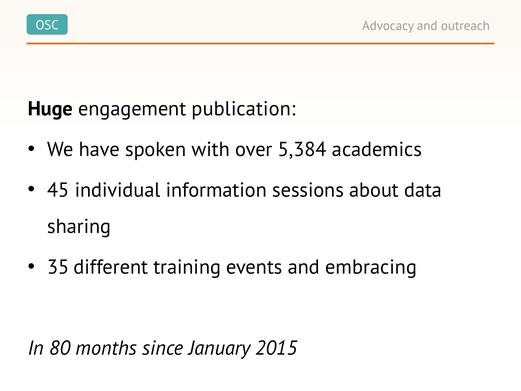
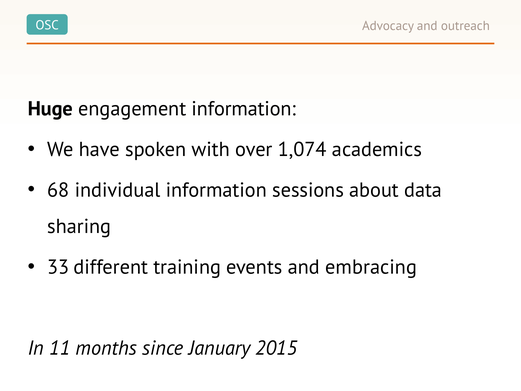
engagement publication: publication -> information
5,384: 5,384 -> 1,074
45: 45 -> 68
35: 35 -> 33
80: 80 -> 11
